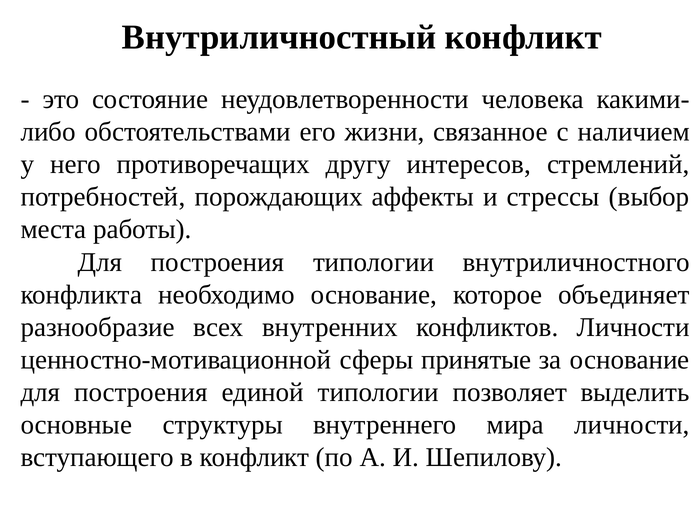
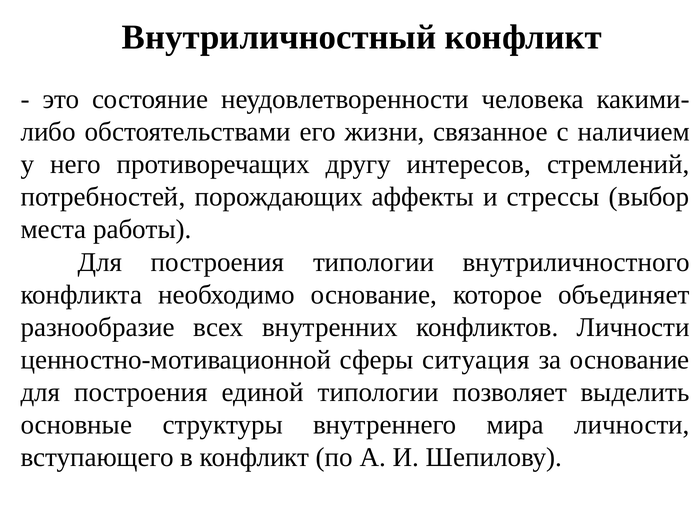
принятые: принятые -> ситуация
